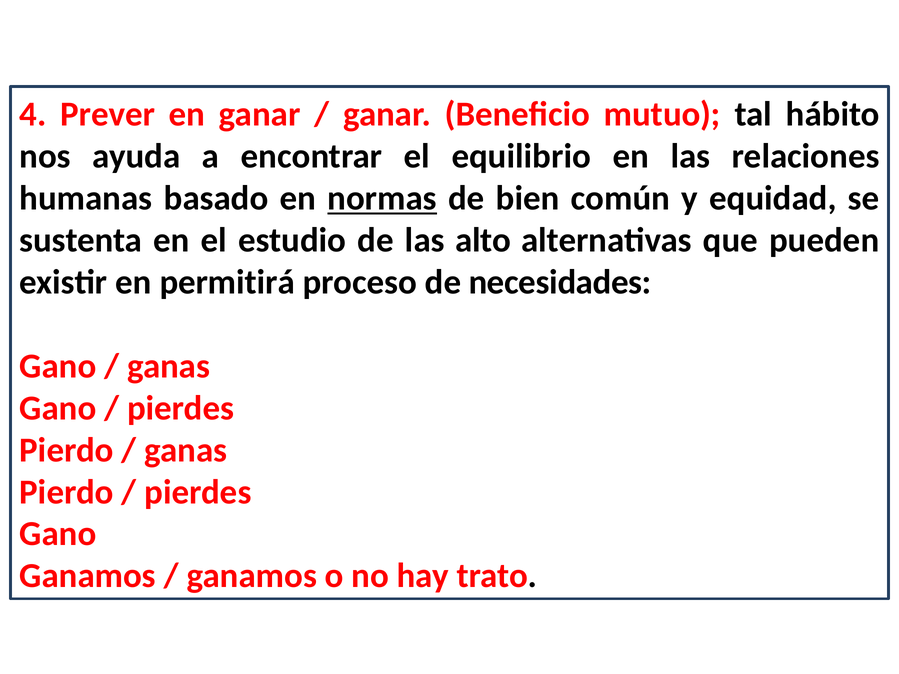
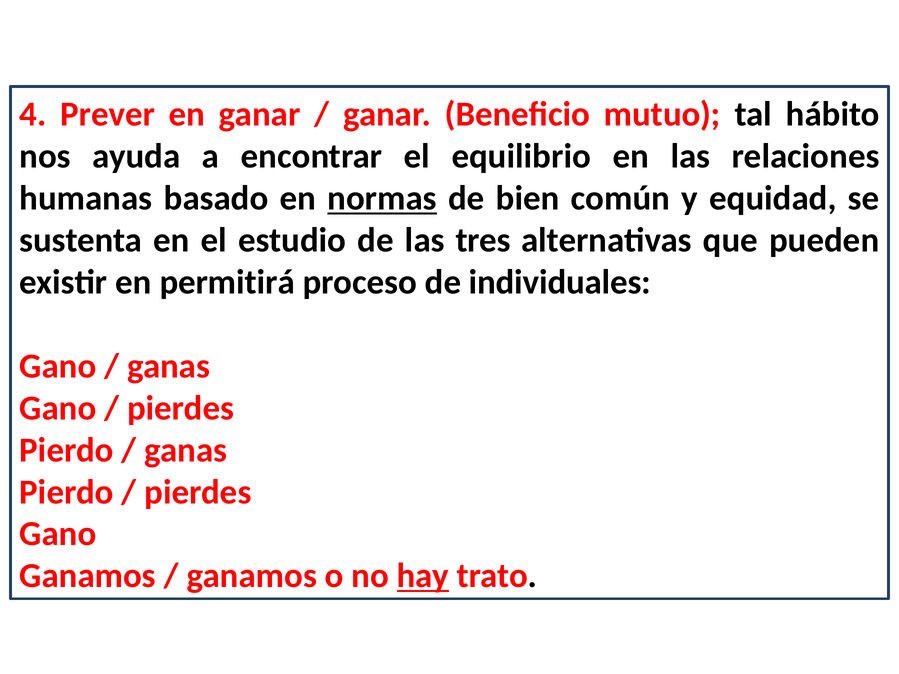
alto: alto -> tres
necesidades: necesidades -> individuales
hay underline: none -> present
